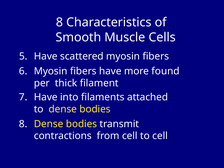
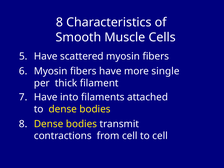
found: found -> single
